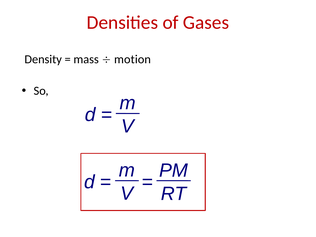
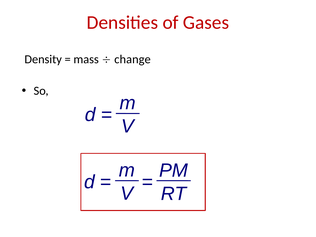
motion: motion -> change
